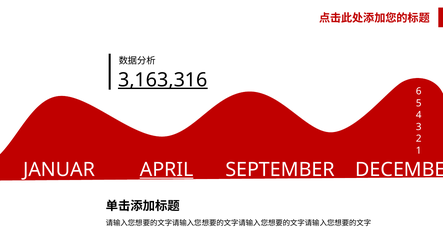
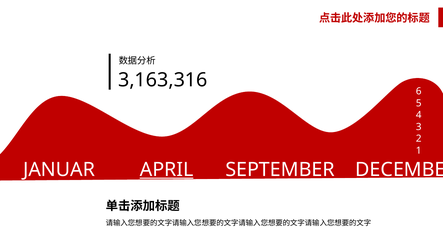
3,163,316 underline: present -> none
